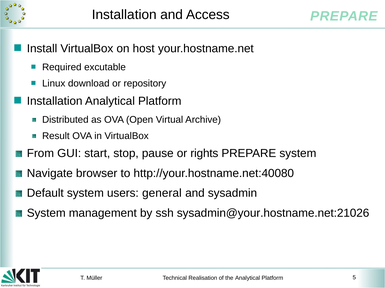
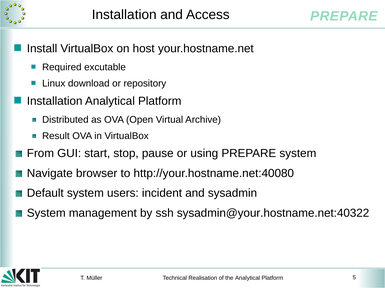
rights: rights -> using
general: general -> incident
sysadmin@your.hostname.net:21026: sysadmin@your.hostname.net:21026 -> sysadmin@your.hostname.net:40322
